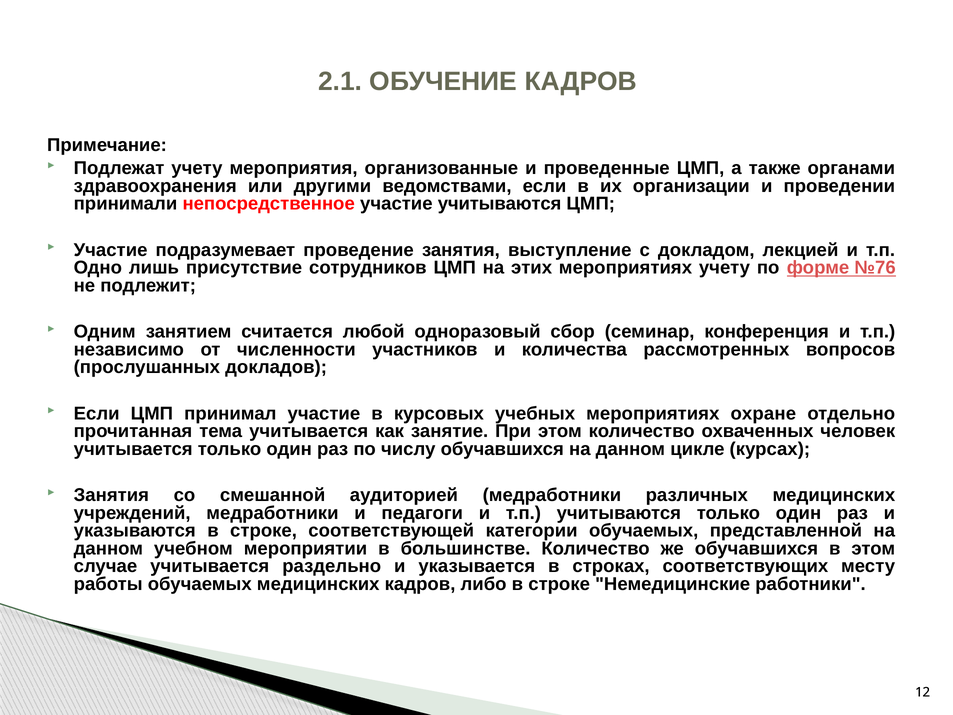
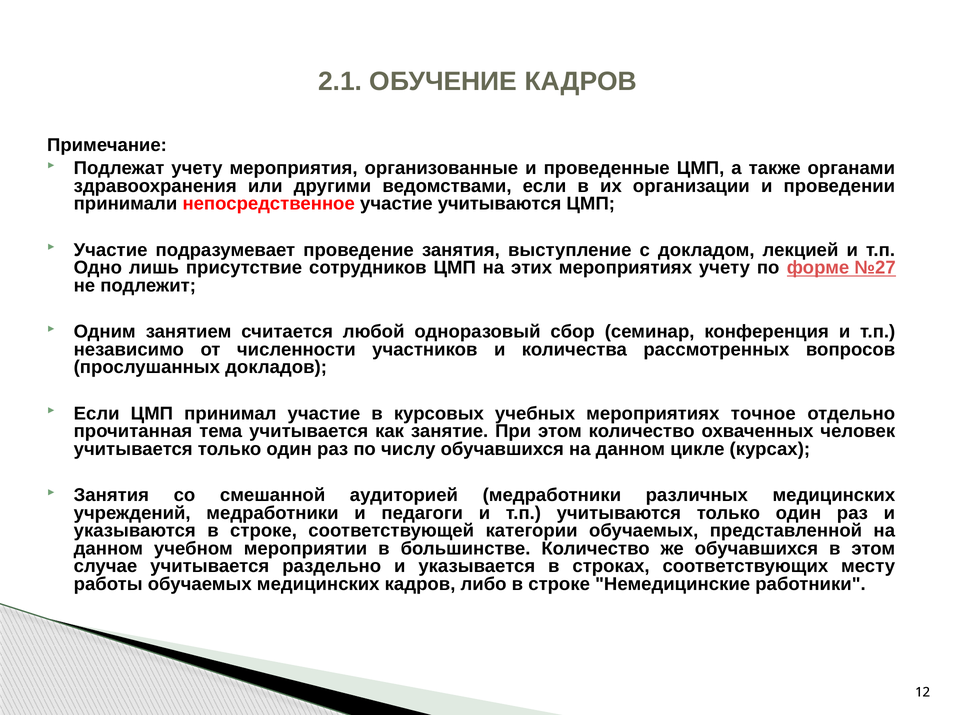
№76: №76 -> №27
охране: охране -> точное
